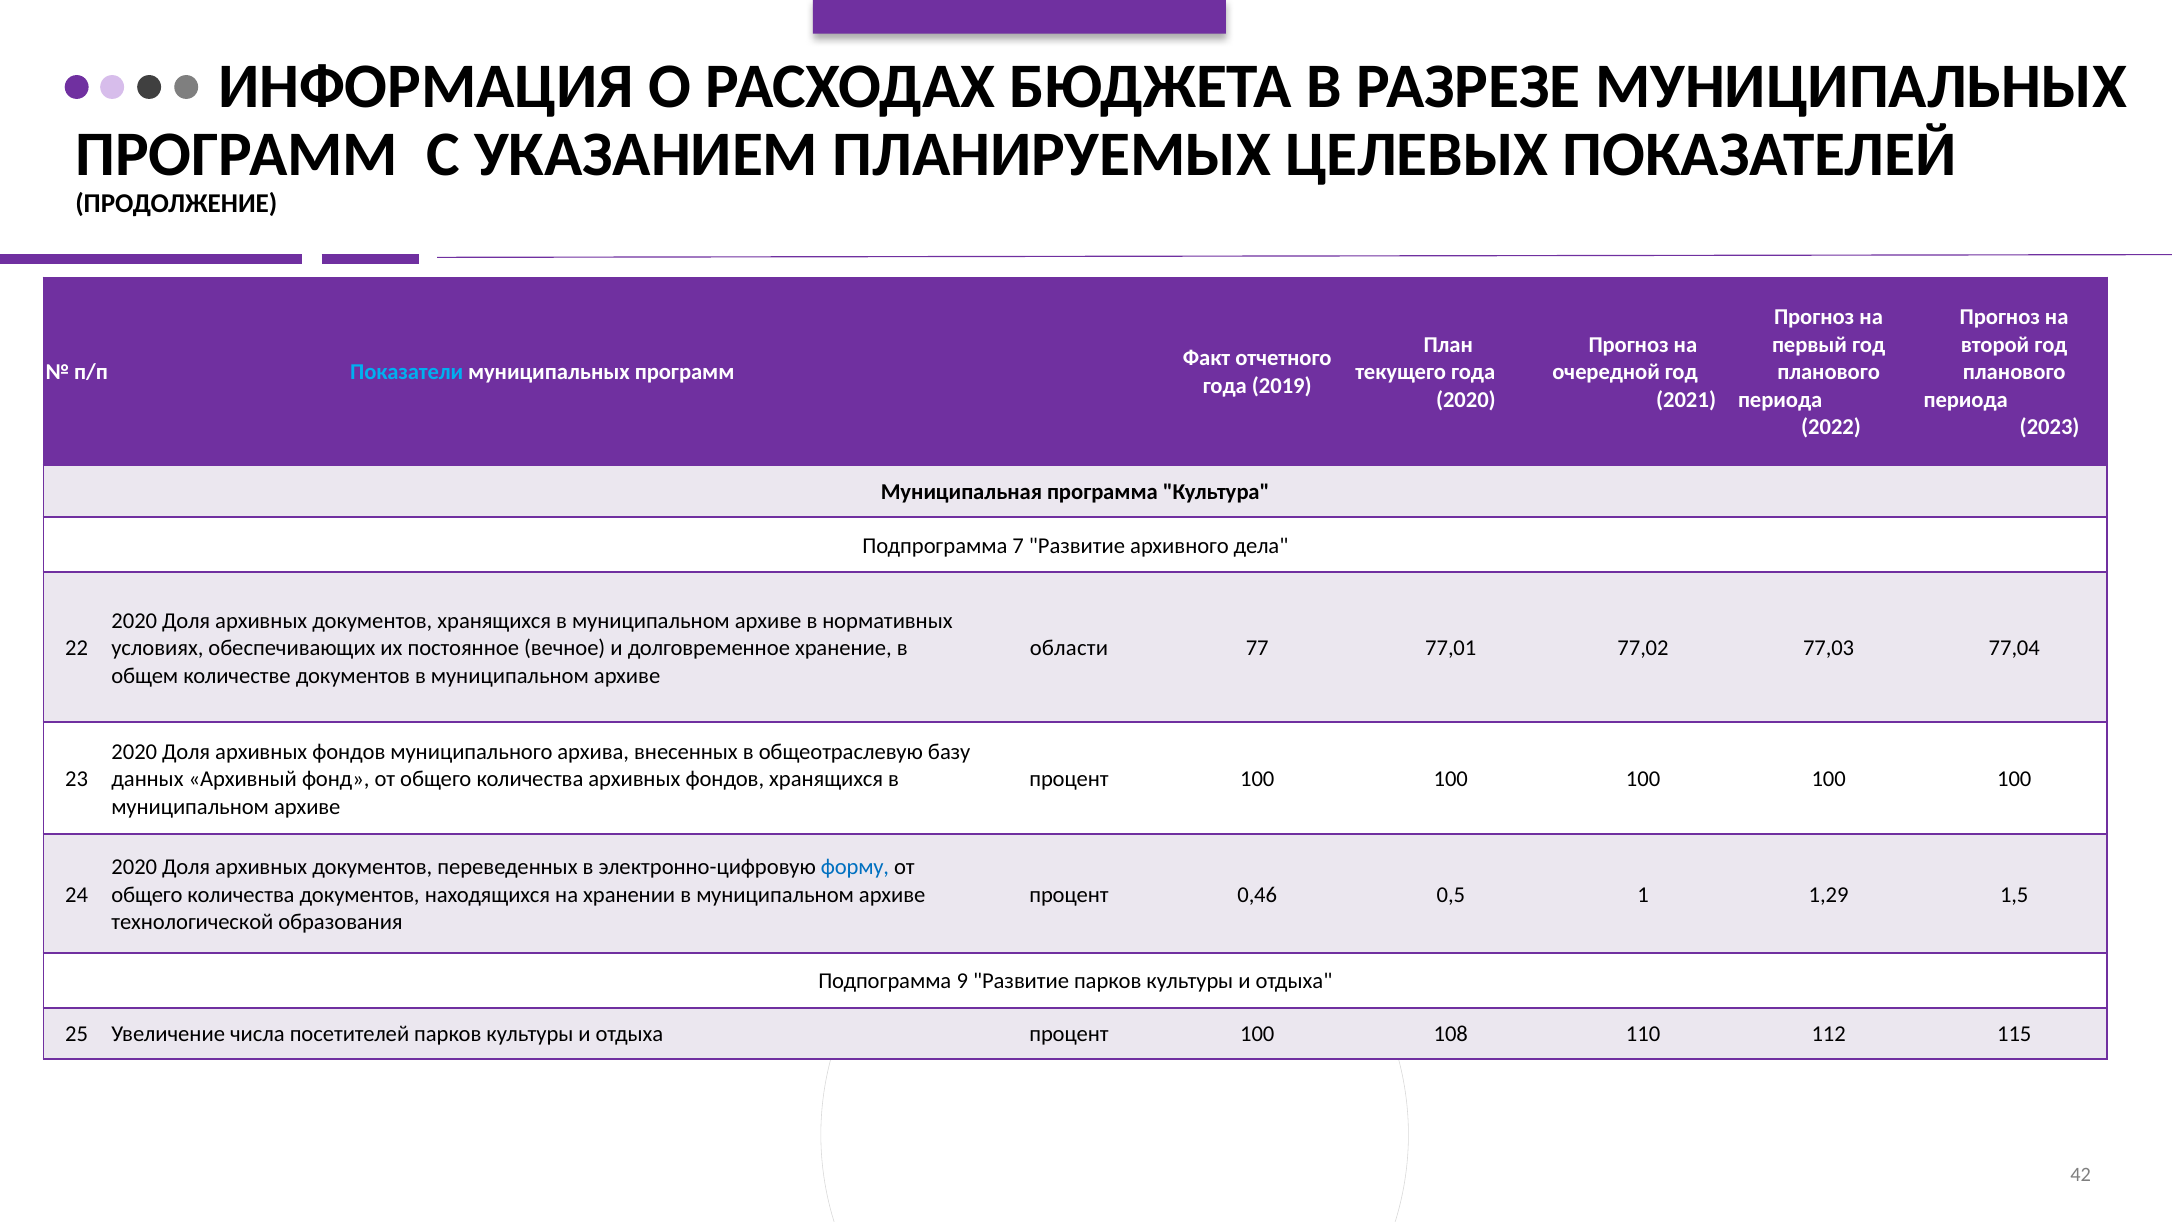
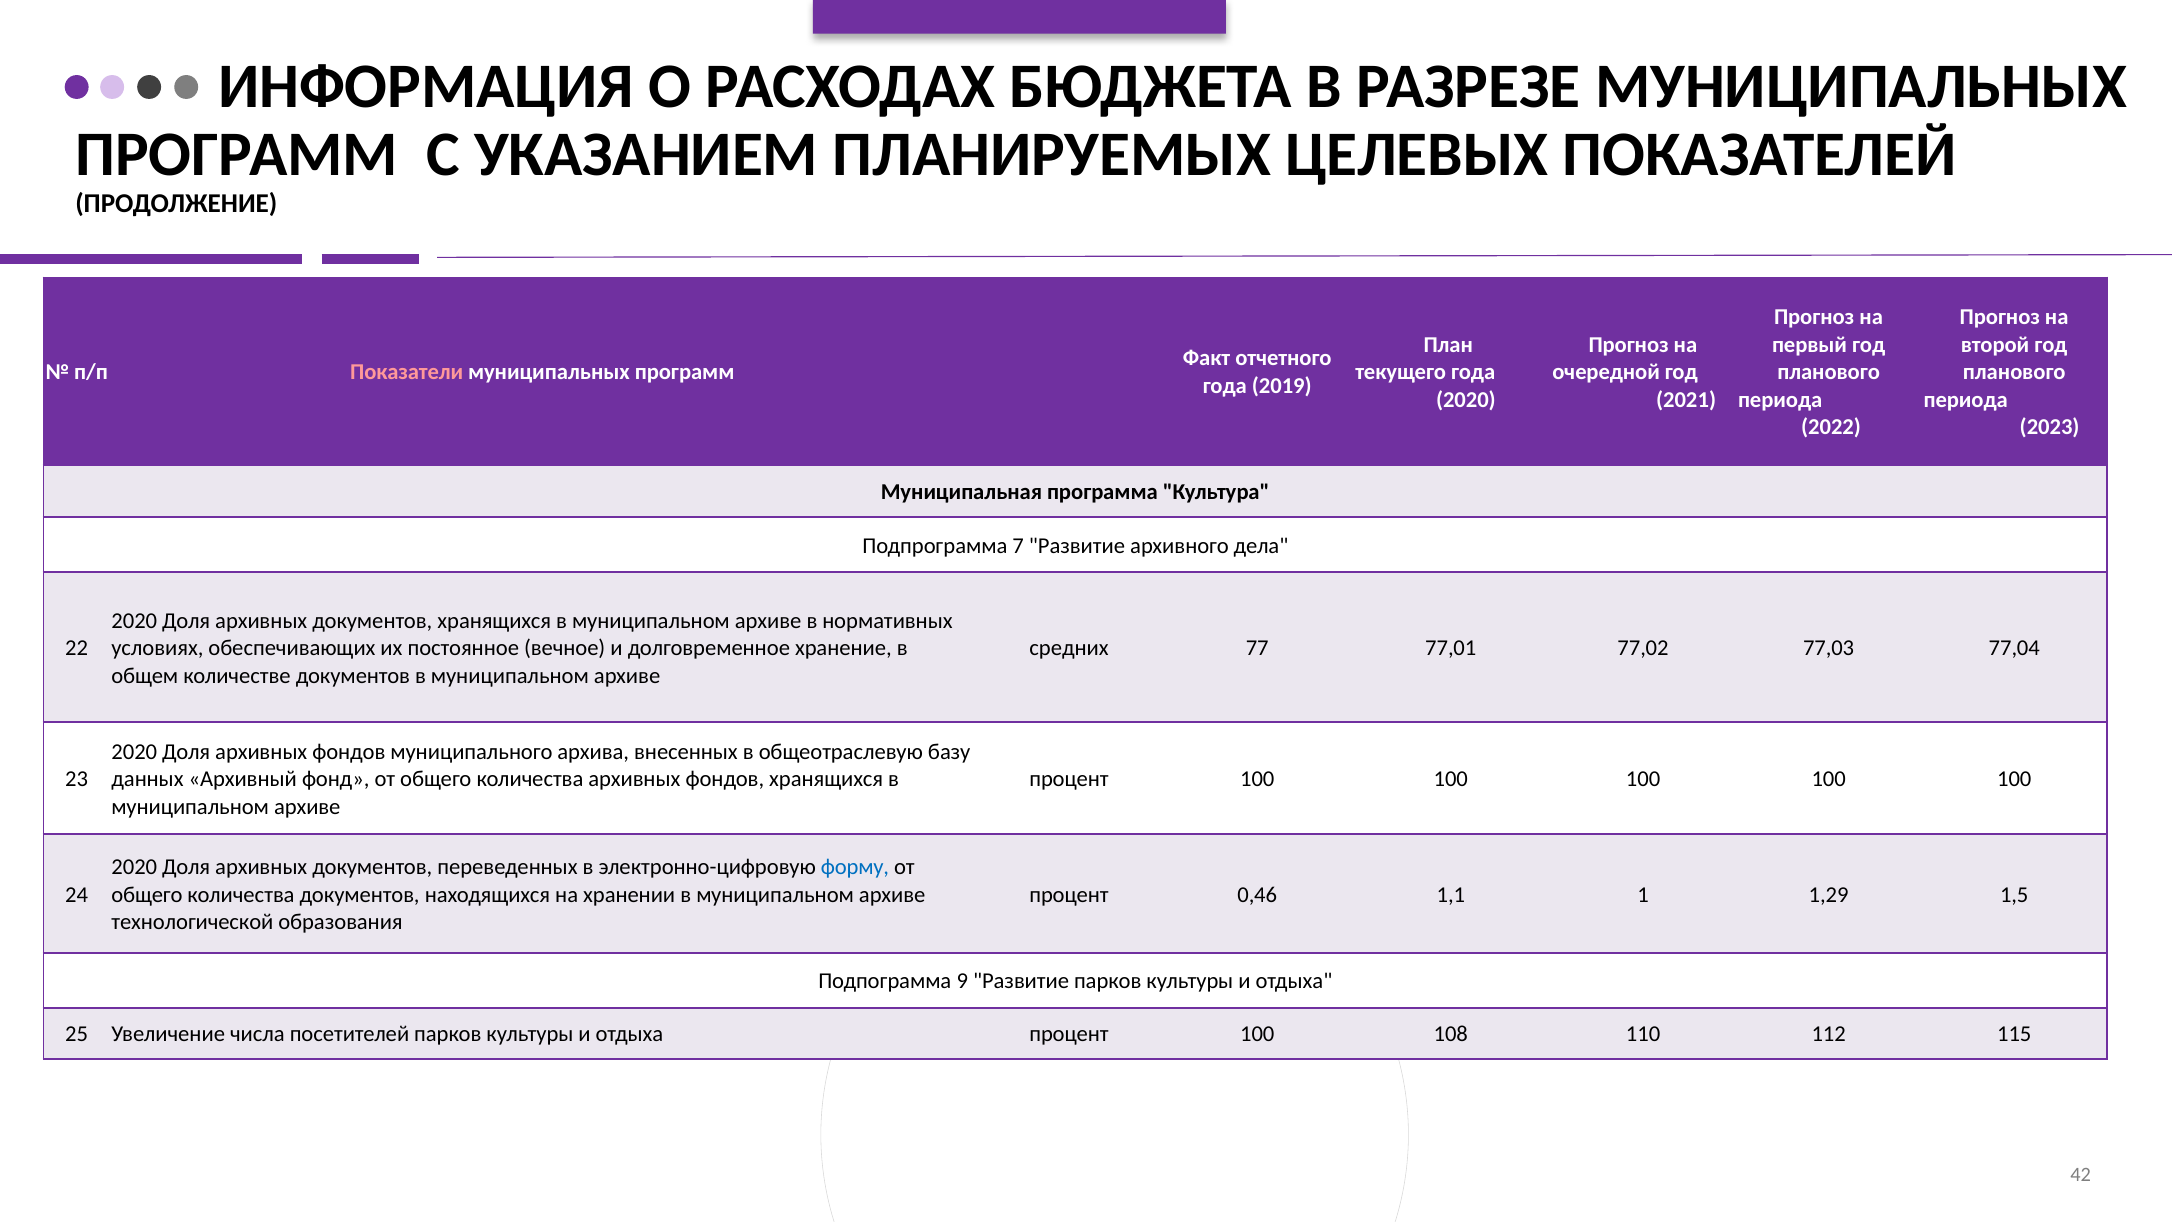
Показатели colour: light blue -> pink
области: области -> средних
0,5: 0,5 -> 1,1
